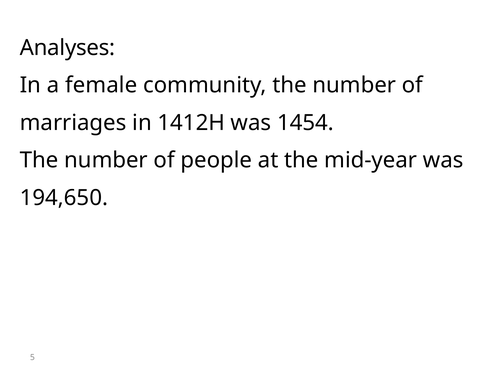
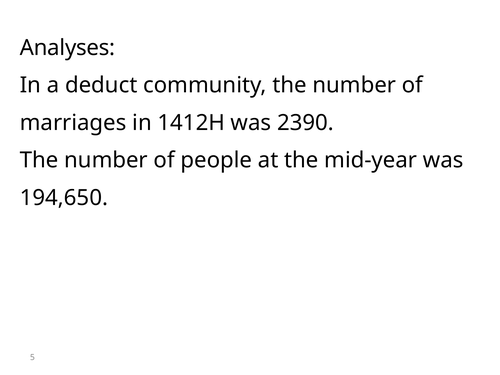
female: female -> deduct
1454: 1454 -> 2390
